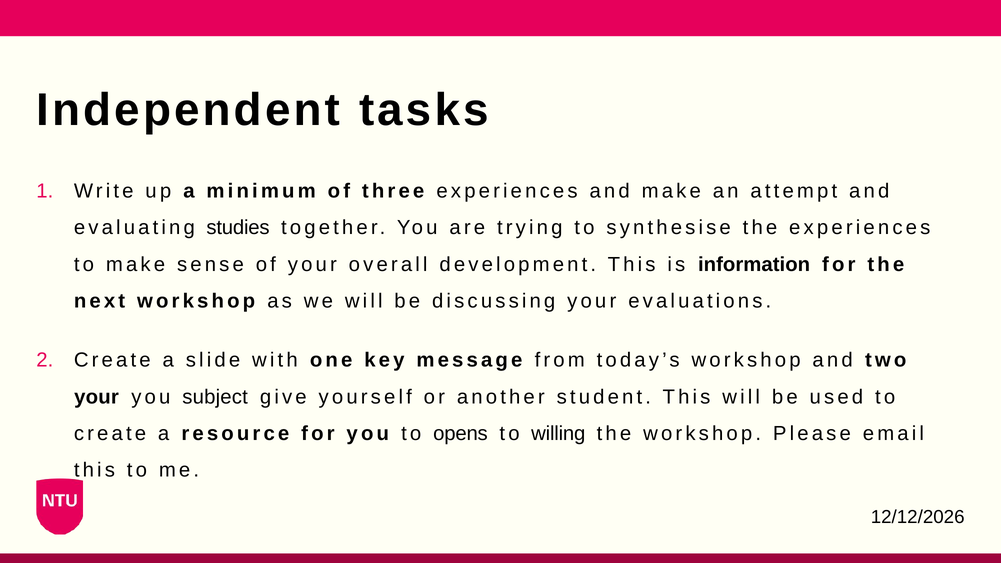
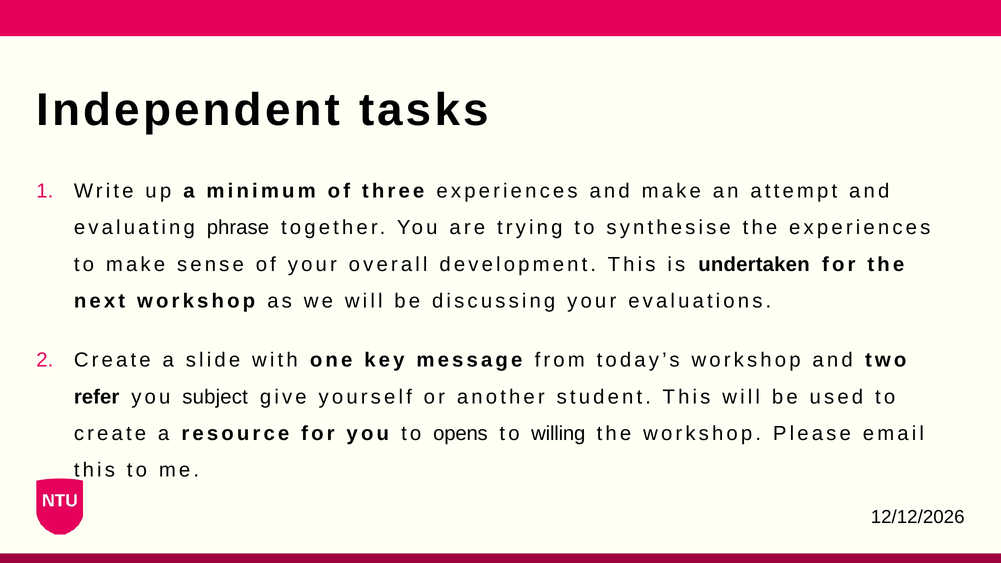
studies: studies -> phrase
information: information -> undertaken
your at (97, 397): your -> refer
